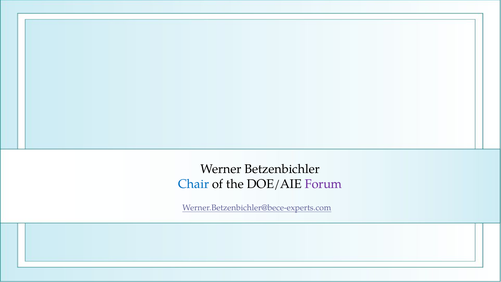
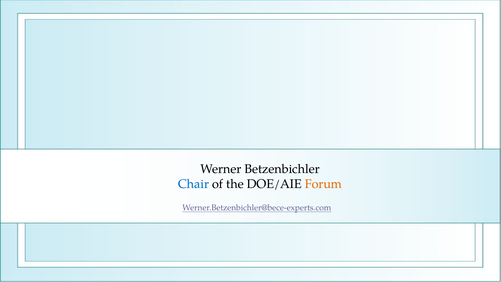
Forum colour: purple -> orange
